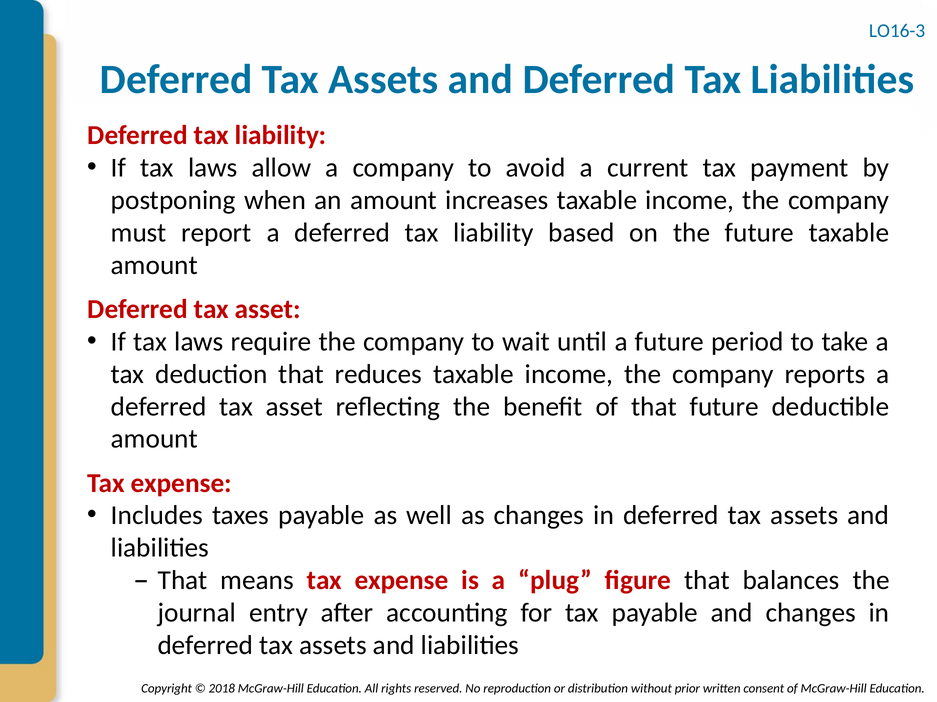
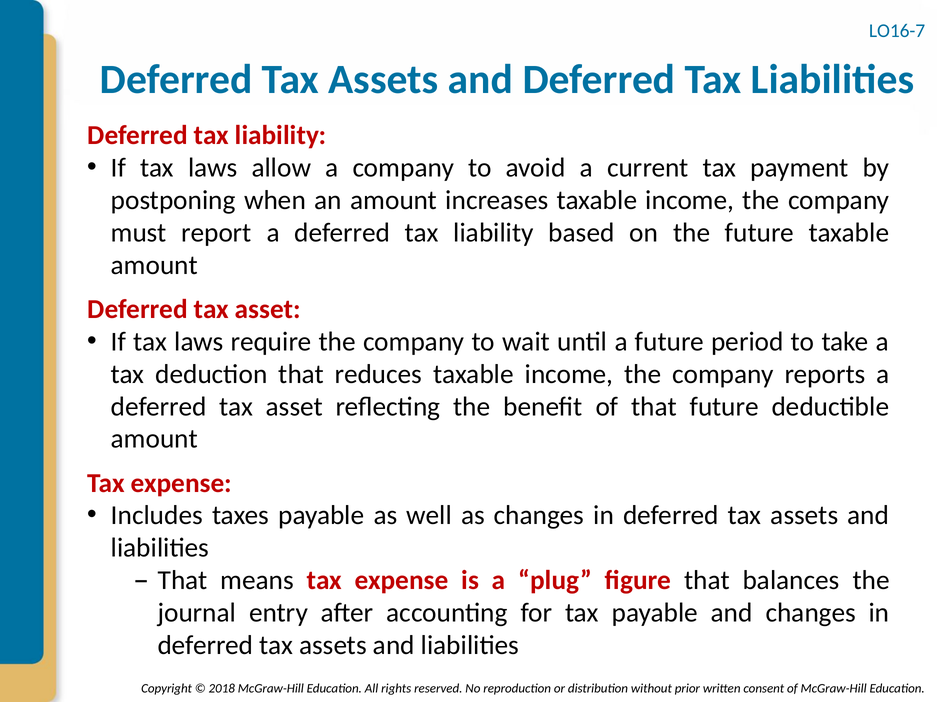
LO16-3: LO16-3 -> LO16-7
